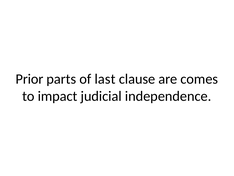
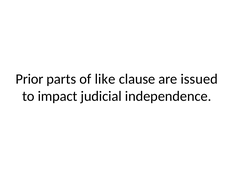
last: last -> like
comes: comes -> issued
